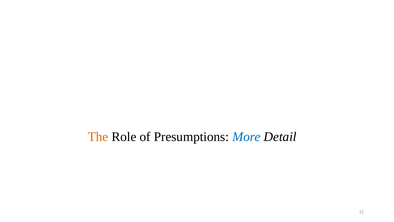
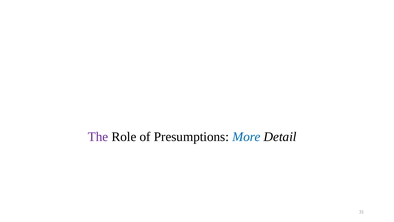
The colour: orange -> purple
